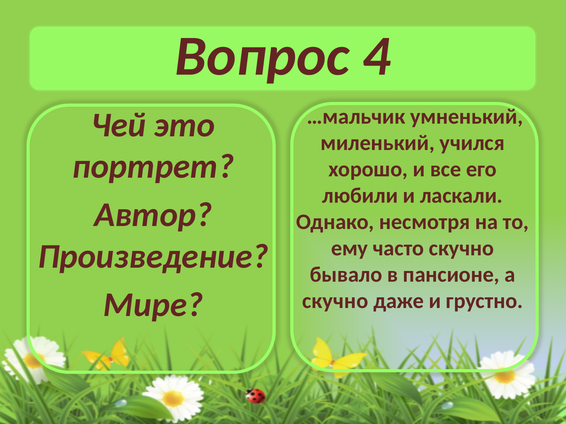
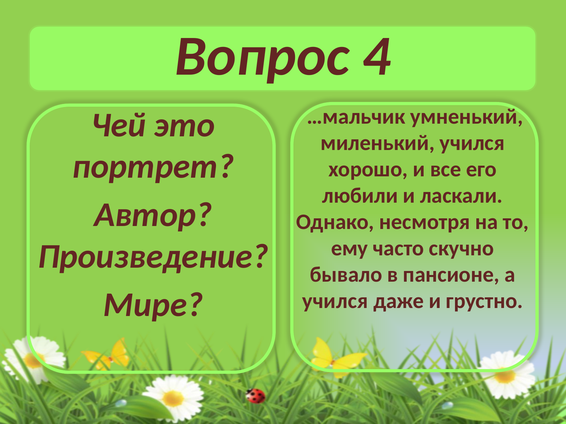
скучно at (335, 301): скучно -> учился
